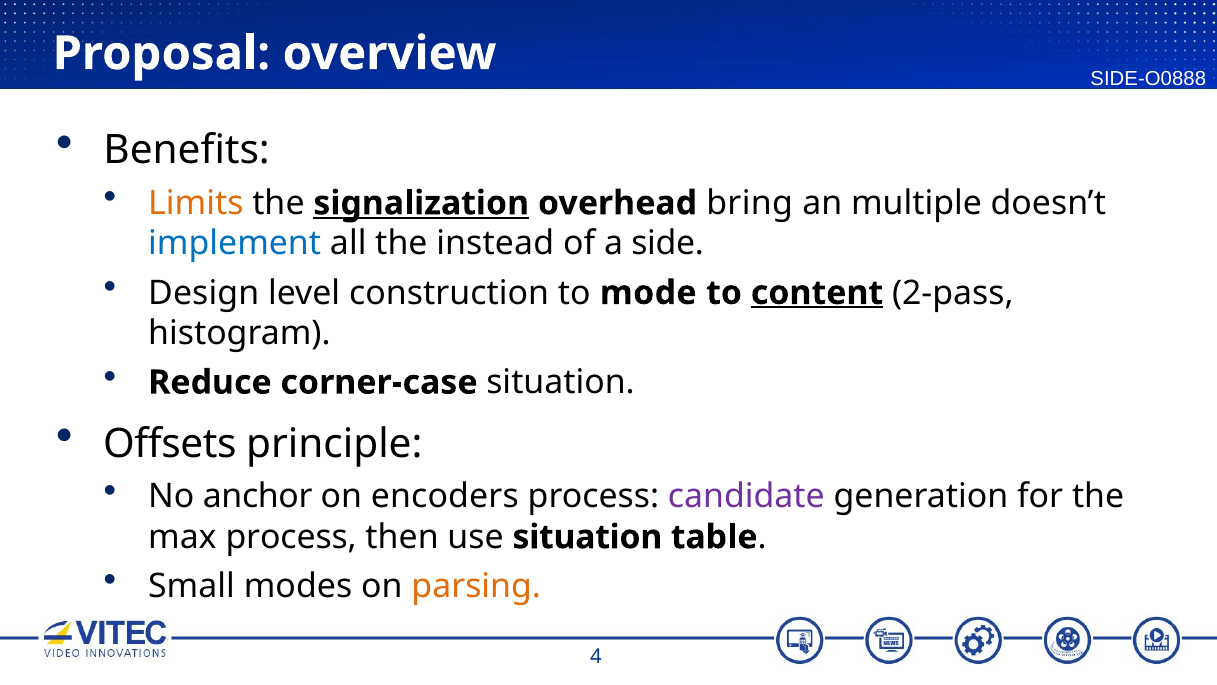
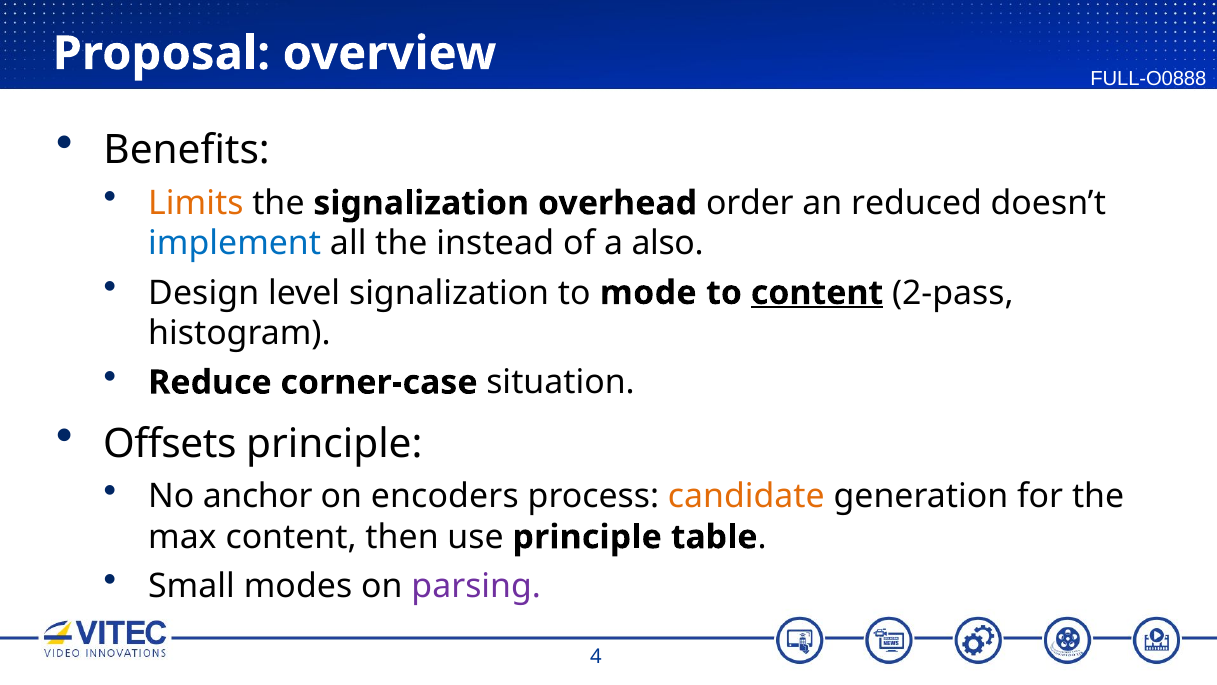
SIDE-O0888: SIDE-O0888 -> FULL-O0888
signalization at (421, 203) underline: present -> none
bring: bring -> order
multiple: multiple -> reduced
side: side -> also
level construction: construction -> signalization
candidate colour: purple -> orange
max process: process -> content
use situation: situation -> principle
parsing colour: orange -> purple
